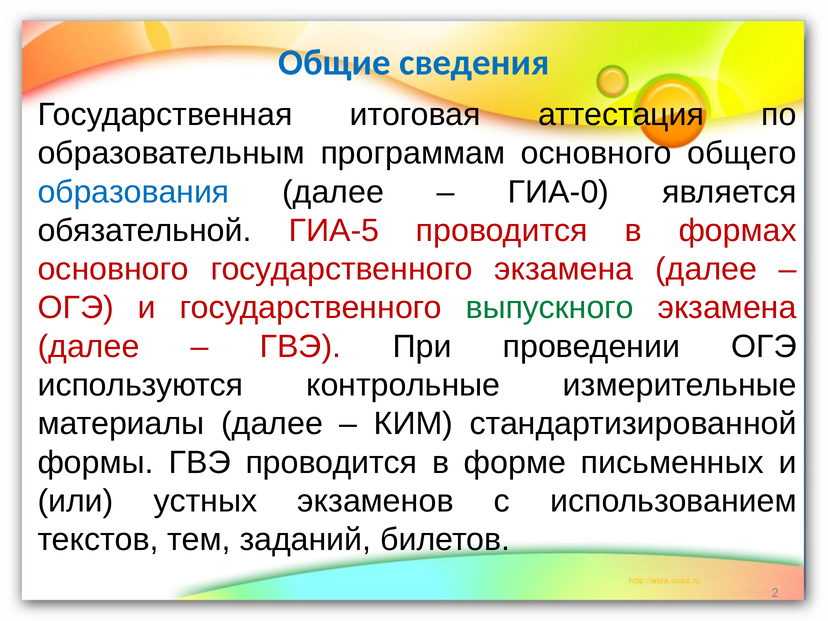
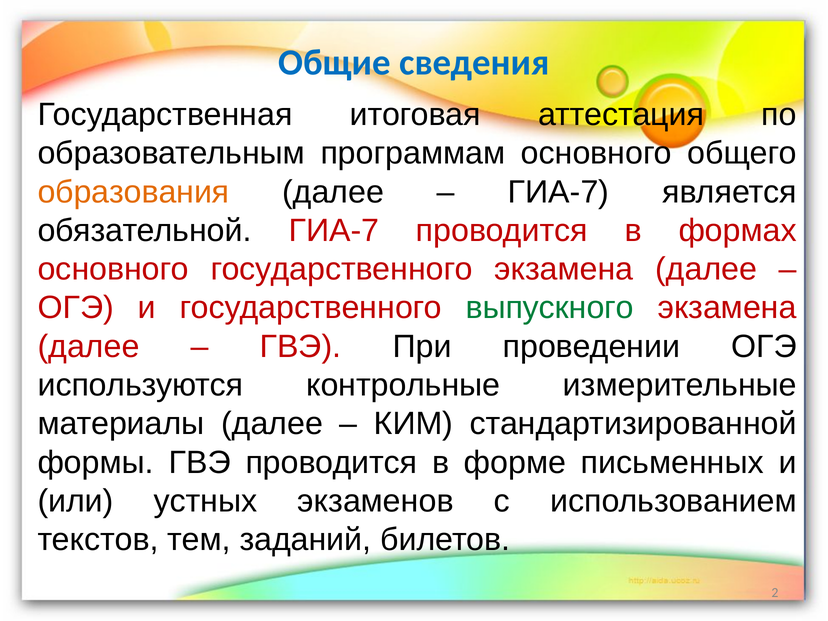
образования colour: blue -> orange
ГИА-0 at (559, 192): ГИА-0 -> ГИА-7
обязательной ГИА-5: ГИА-5 -> ГИА-7
